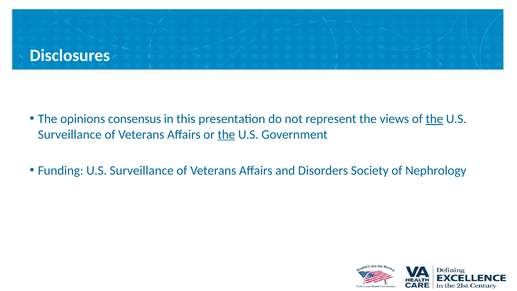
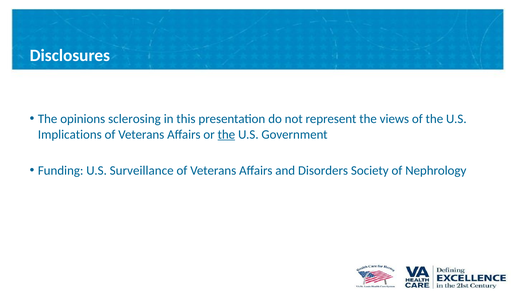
consensus: consensus -> sclerosing
the at (434, 119) underline: present -> none
Surveillance at (70, 134): Surveillance -> Implications
